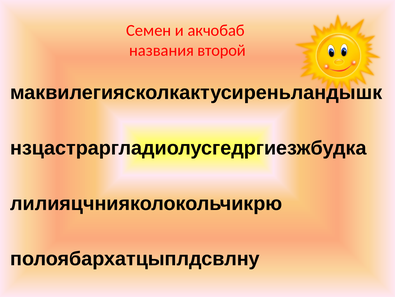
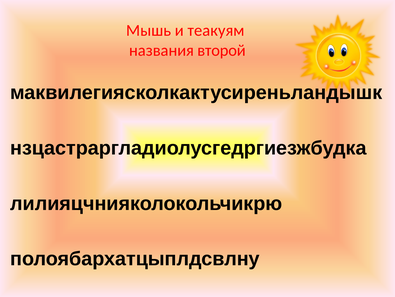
Семен: Семен -> Мышь
акчобаб: акчобаб -> теакуям
